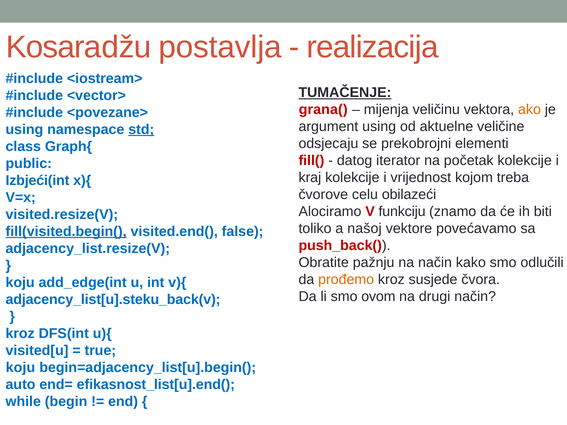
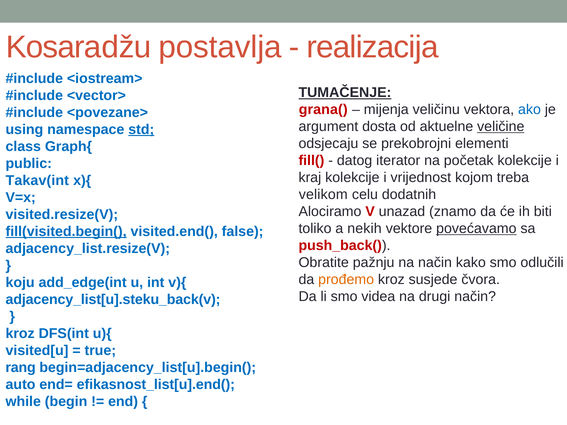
ako colour: orange -> blue
argument using: using -> dosta
veličine underline: none -> present
Izbjeći(int: Izbjeći(int -> Takav(int
čvorove: čvorove -> velikom
obilazeći: obilazeći -> dodatnih
funkciju: funkciju -> unazad
našoj: našoj -> nekih
povećavamo underline: none -> present
ovom: ovom -> videa
koju at (20, 368): koju -> rang
